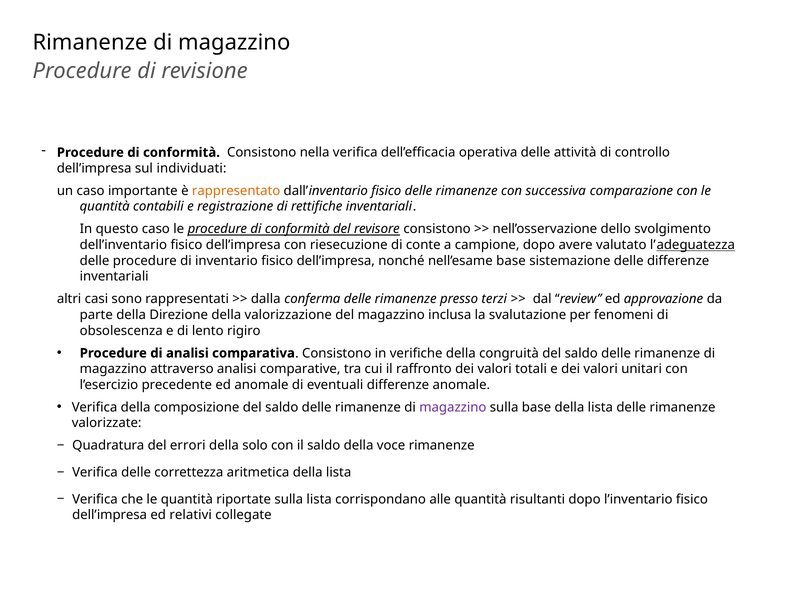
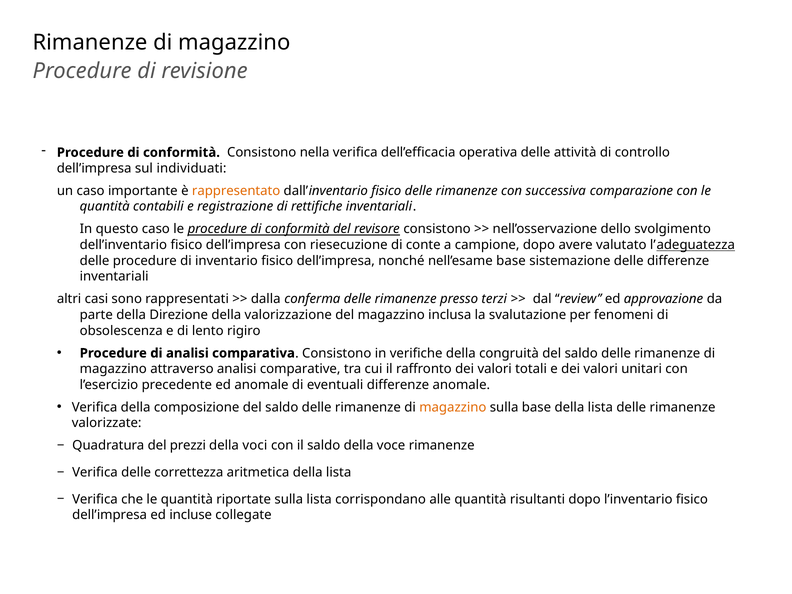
magazzino at (453, 407) colour: purple -> orange
errori: errori -> prezzi
solo: solo -> voci
relativi: relativi -> incluse
